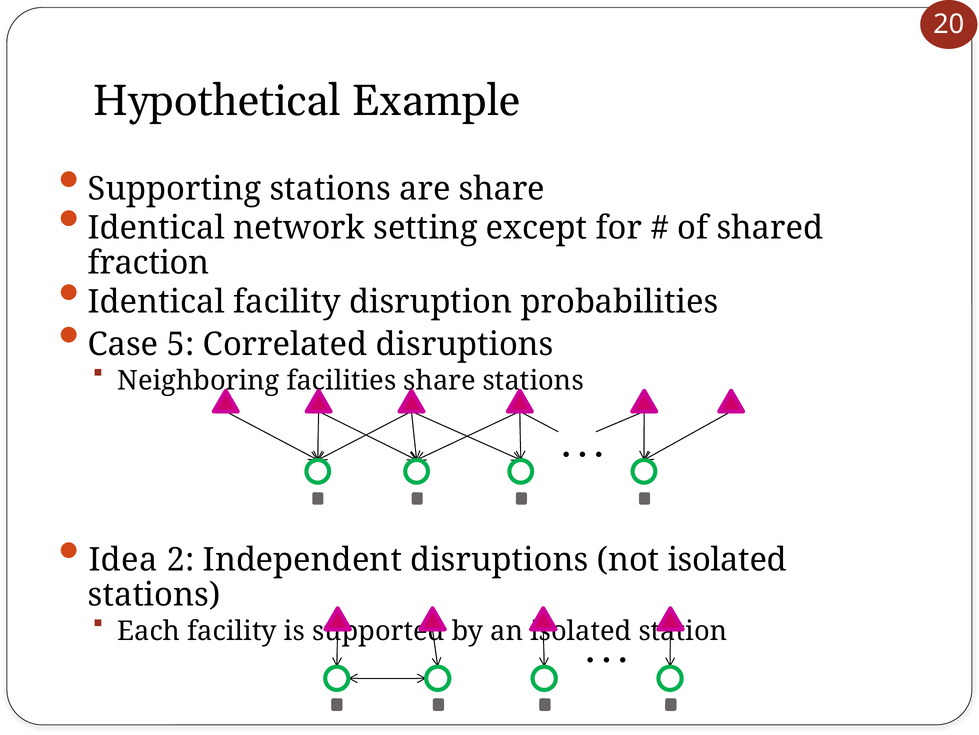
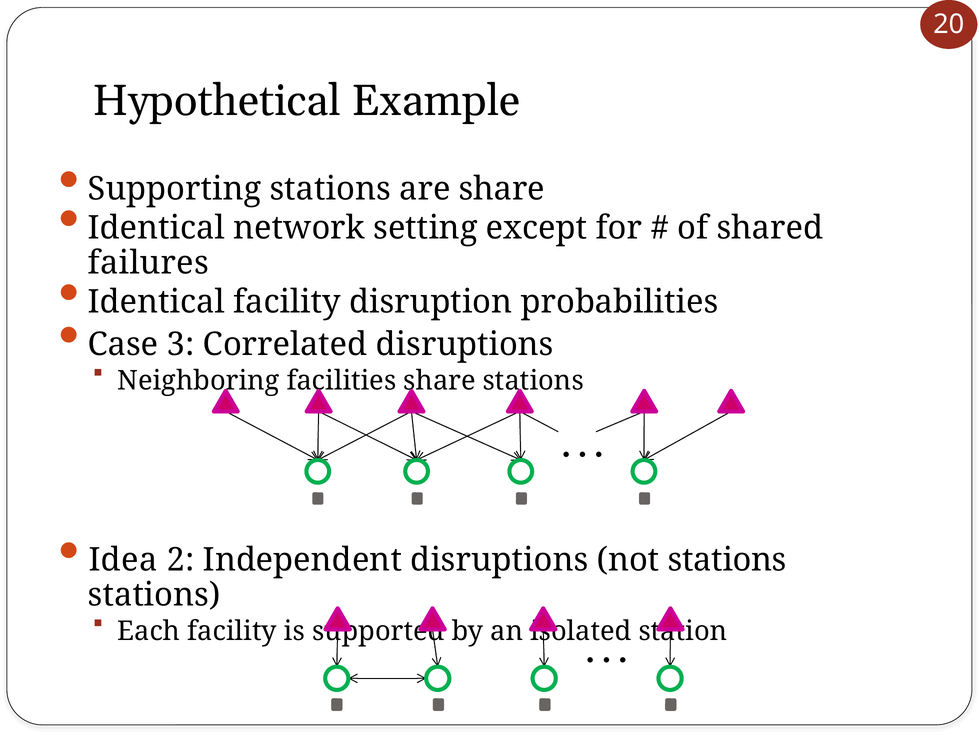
fraction: fraction -> failures
5: 5 -> 3
not isolated: isolated -> stations
